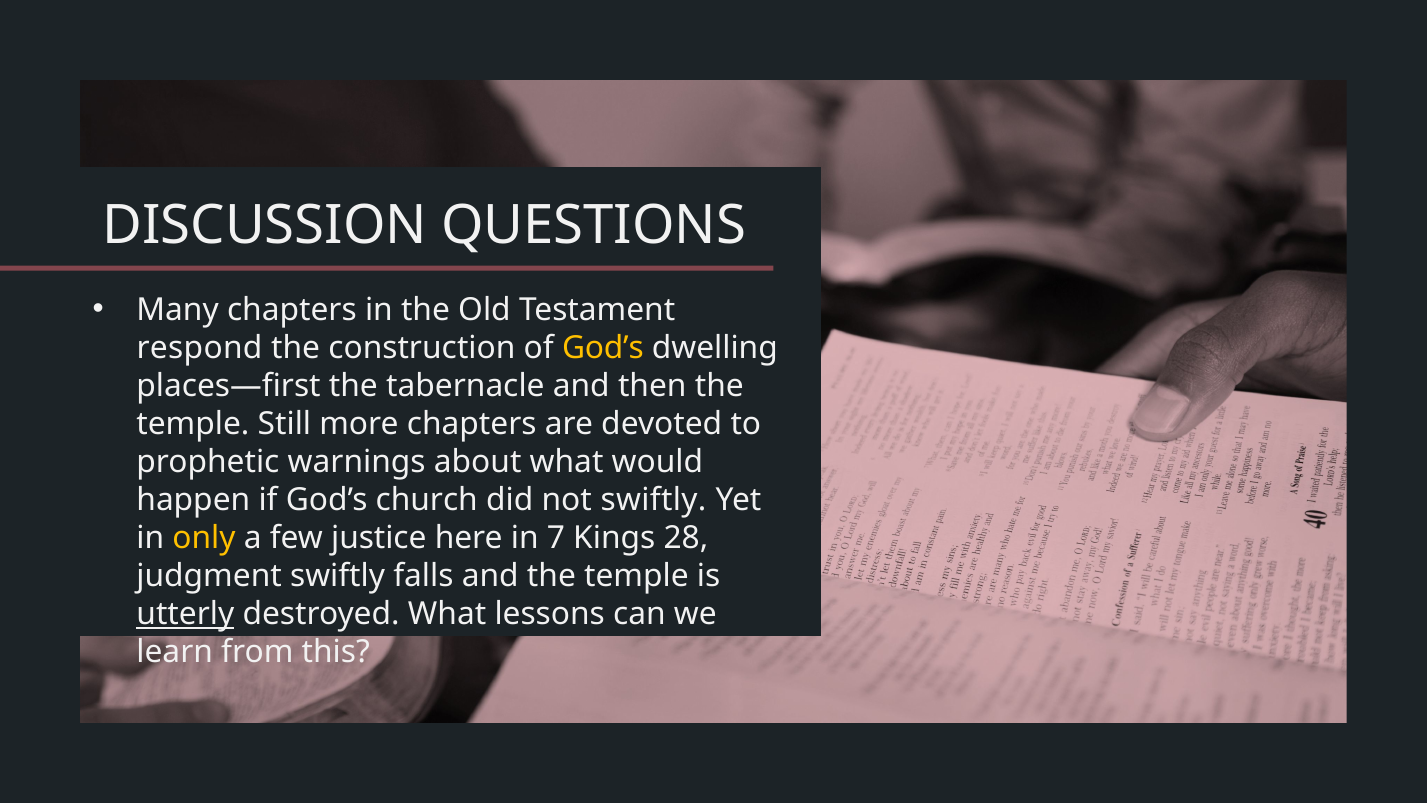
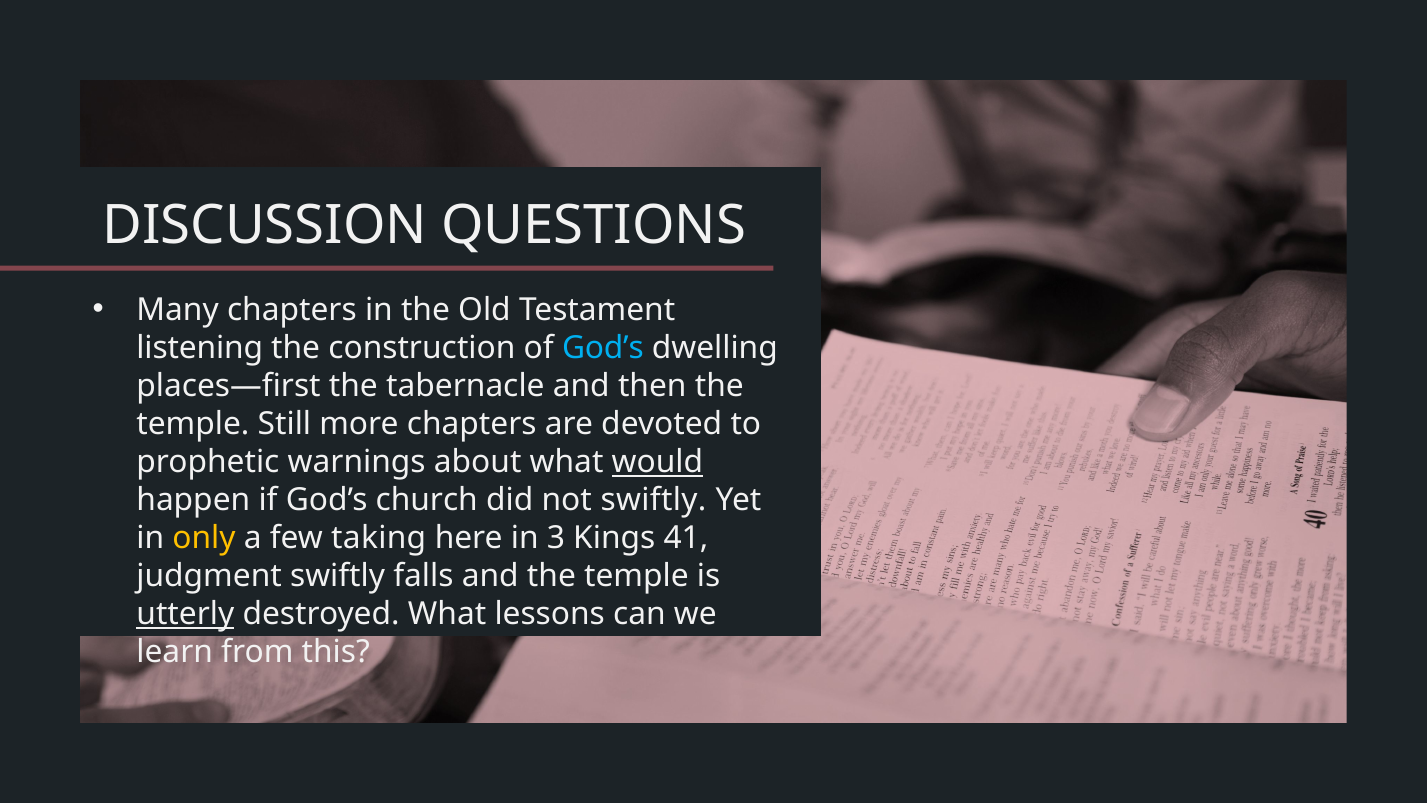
respond: respond -> listening
God’s at (603, 348) colour: yellow -> light blue
would underline: none -> present
justice: justice -> taking
7: 7 -> 3
28: 28 -> 41
